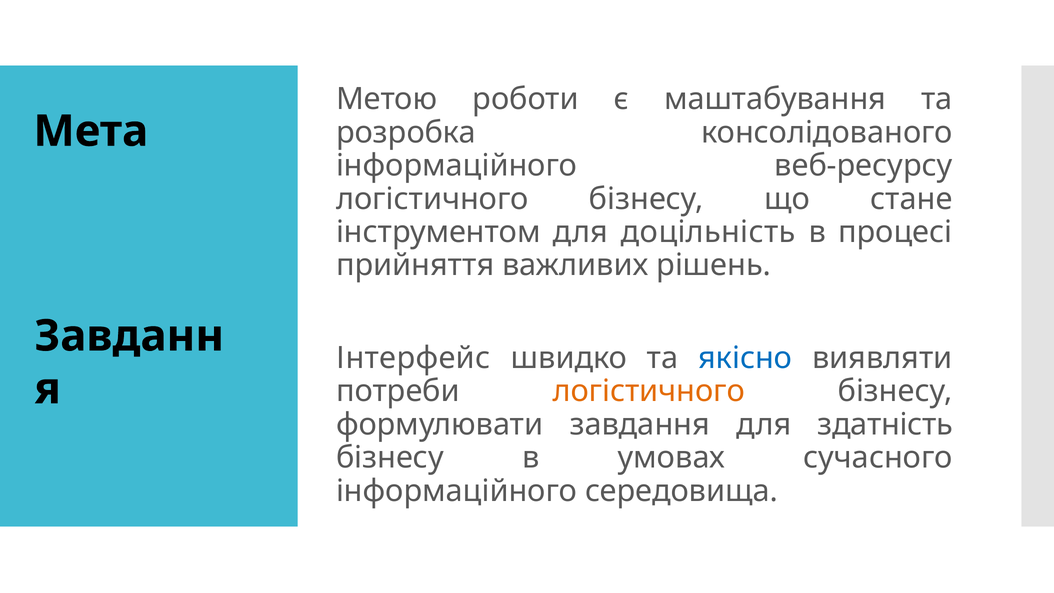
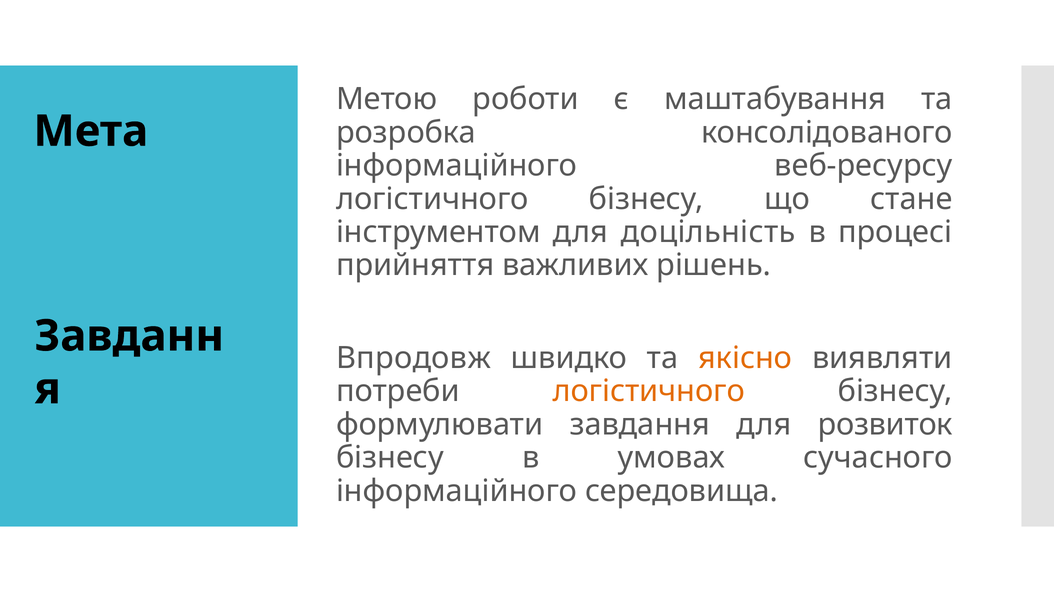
Інтерфейс: Інтерфейс -> Впродовж
якісно colour: blue -> orange
здатність: здатність -> розвиток
